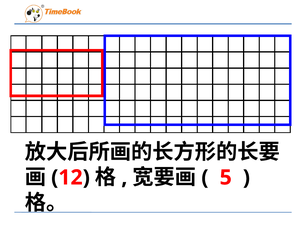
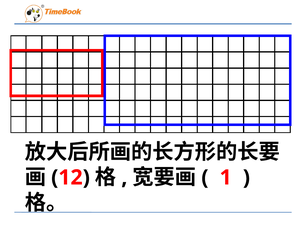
5: 5 -> 1
